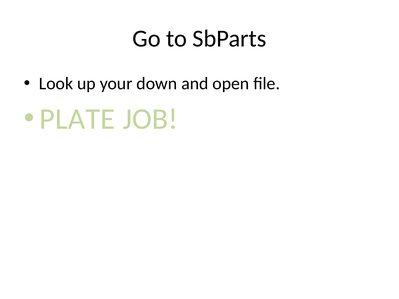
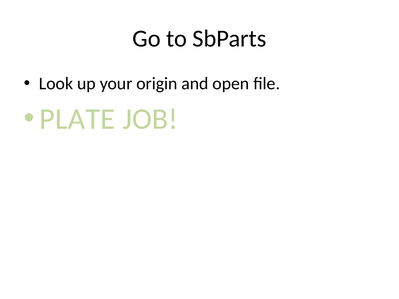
down: down -> origin
